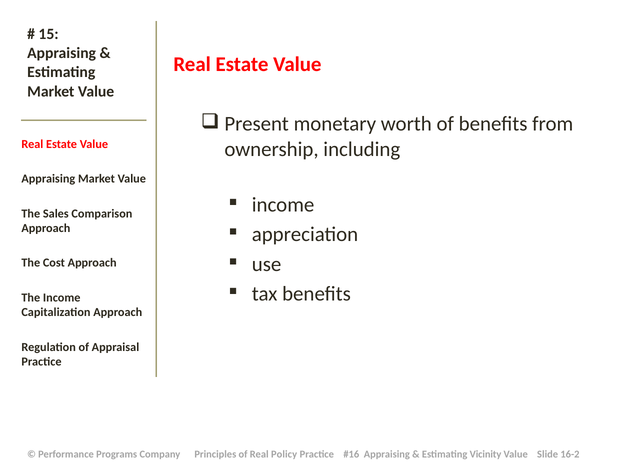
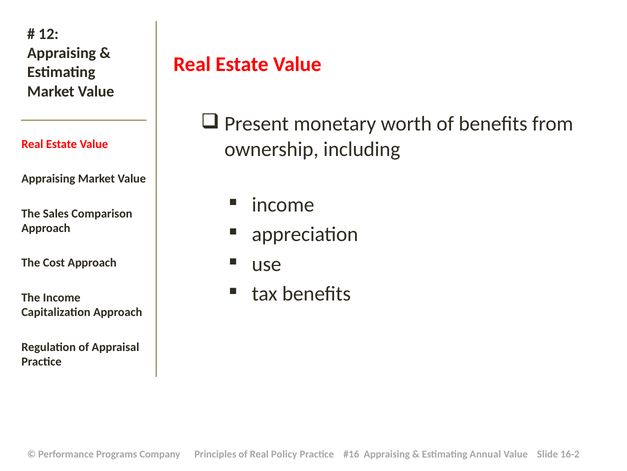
15: 15 -> 12
Vicinity: Vicinity -> Annual
